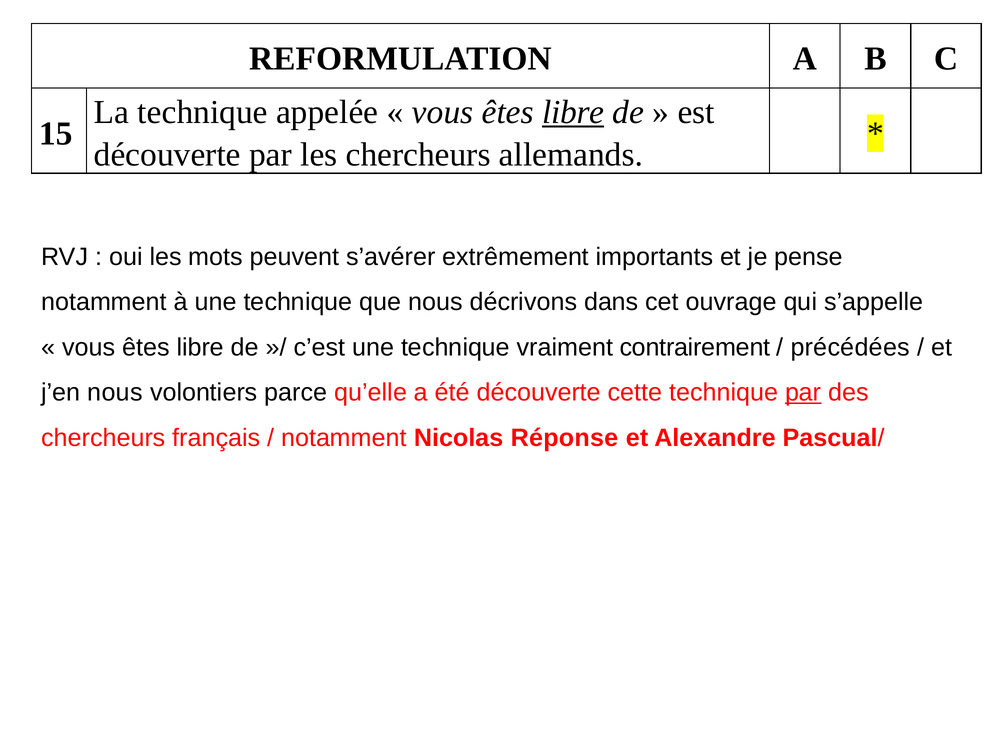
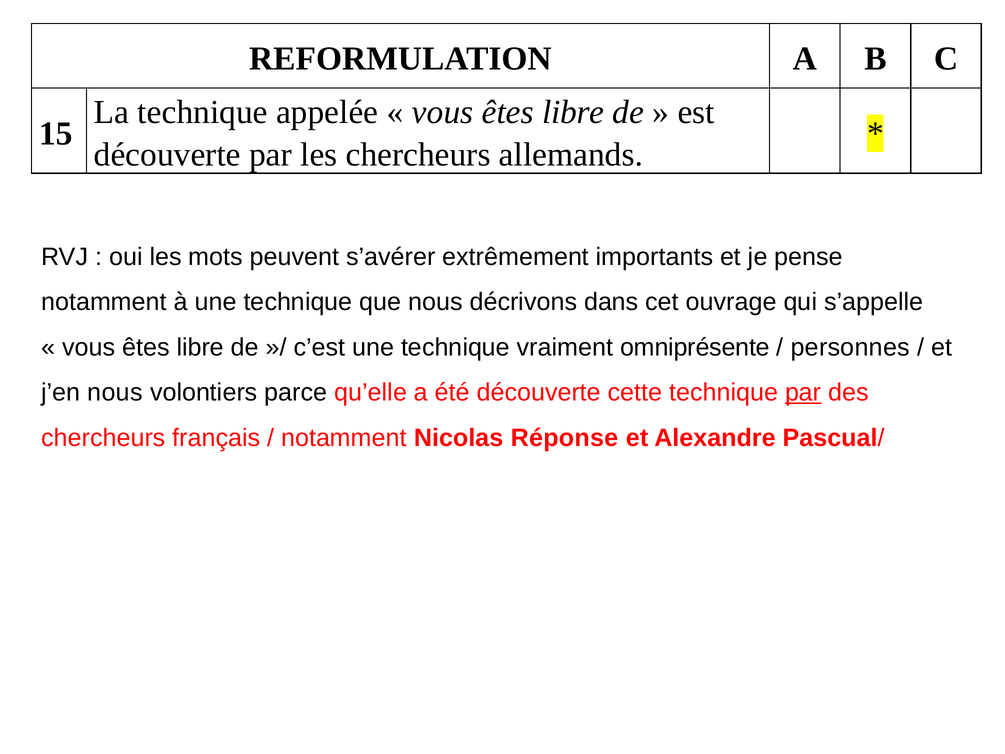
libre at (573, 112) underline: present -> none
contrairement: contrairement -> omniprésente
précédées: précédées -> personnes
